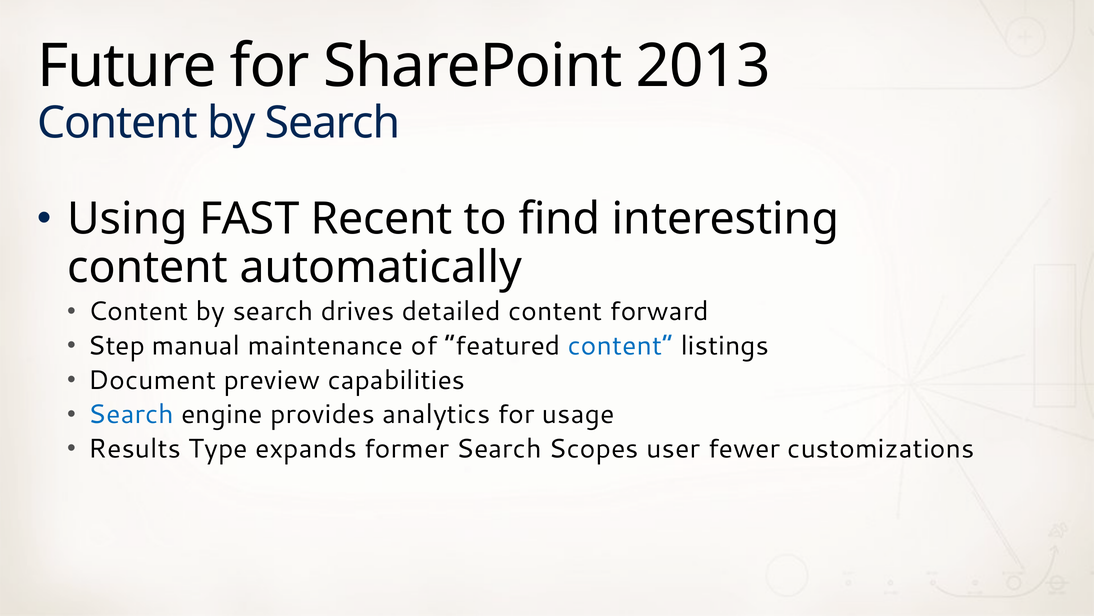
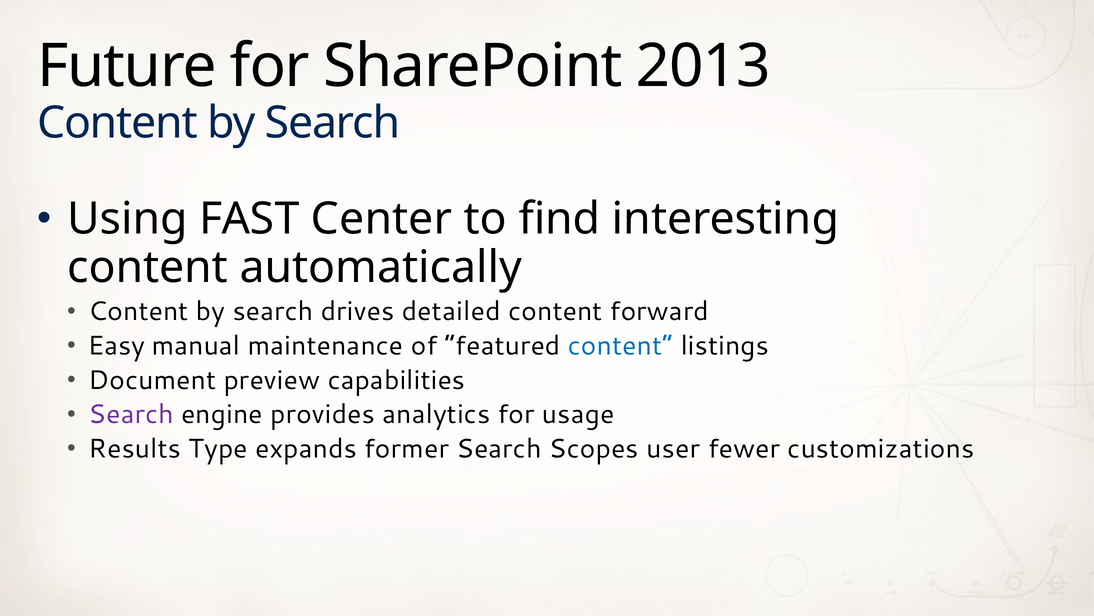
Recent: Recent -> Center
Step: Step -> Easy
Search at (131, 414) colour: blue -> purple
